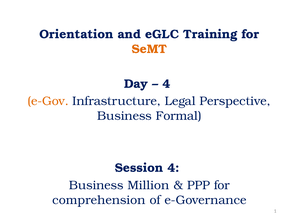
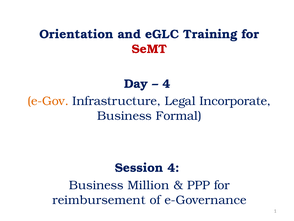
SeMT colour: orange -> red
Perspective: Perspective -> Incorporate
comprehension: comprehension -> reimbursement
